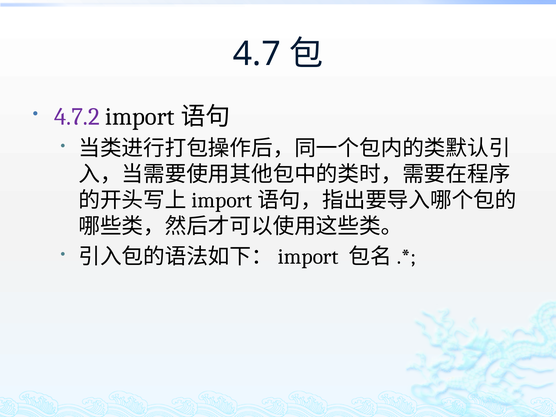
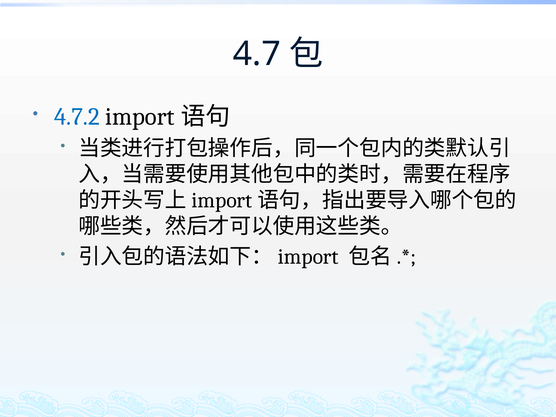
4.7.2 colour: purple -> blue
